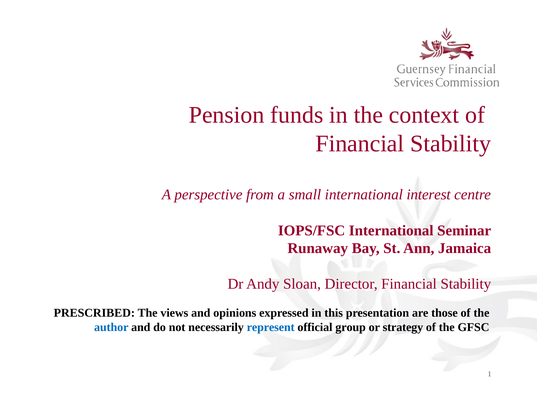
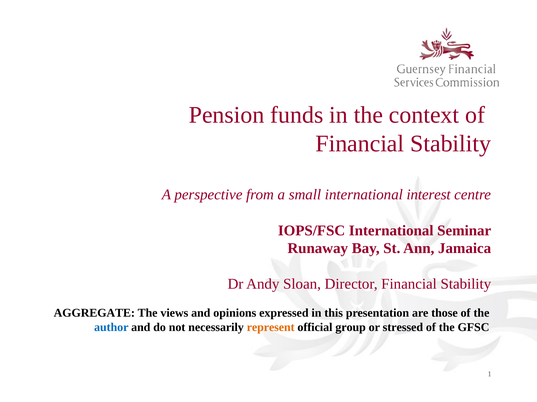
PRESCRIBED: PRESCRIBED -> AGGREGATE
represent colour: blue -> orange
strategy: strategy -> stressed
